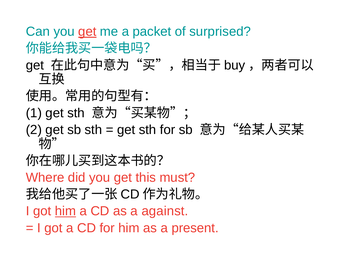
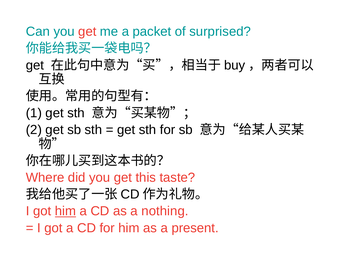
get at (87, 32) underline: present -> none
must: must -> taste
against: against -> nothing
